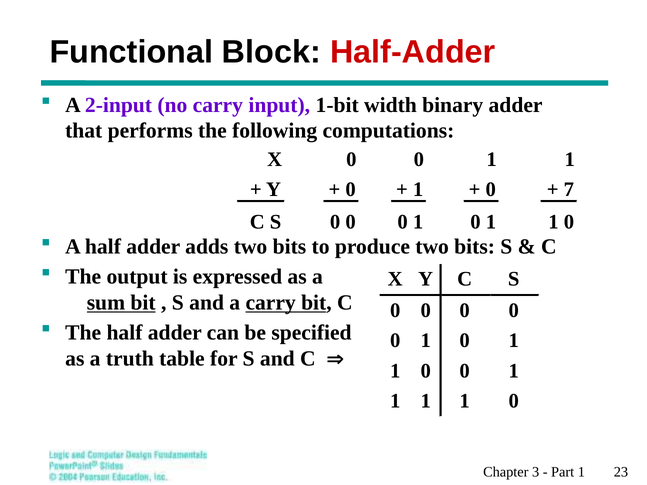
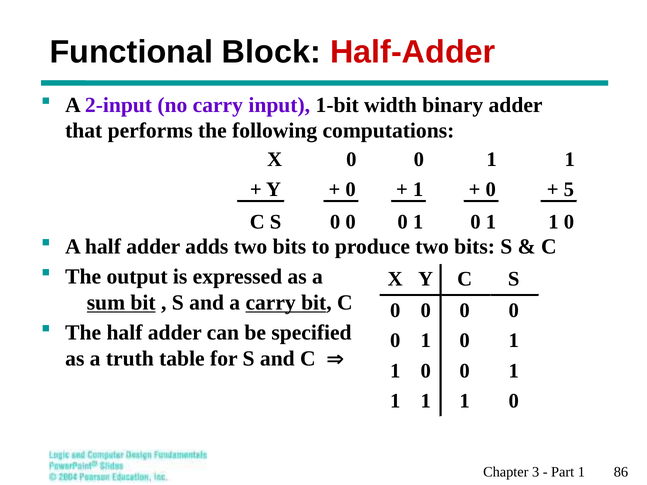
7: 7 -> 5
23: 23 -> 86
